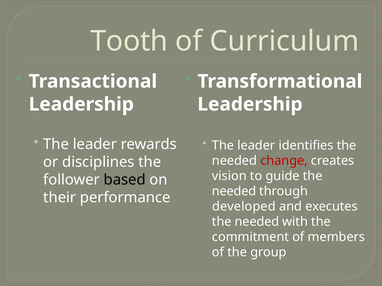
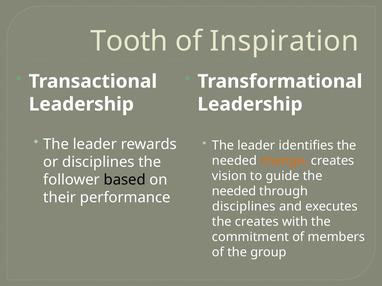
Curriculum: Curriculum -> Inspiration
change colour: red -> orange
developed at (244, 207): developed -> disciplines
needed at (257, 222): needed -> creates
